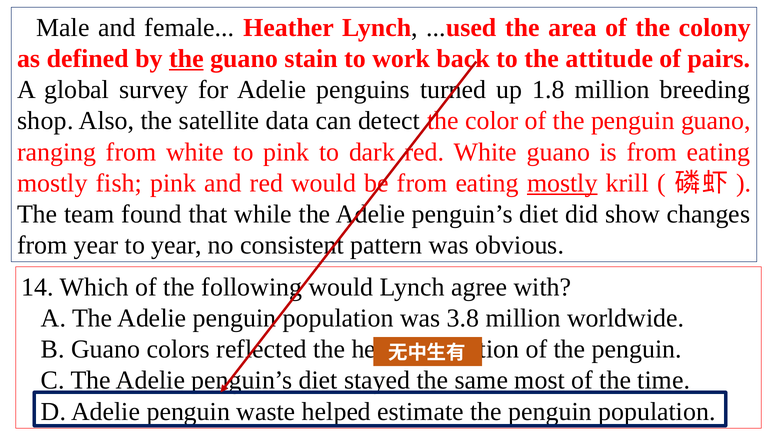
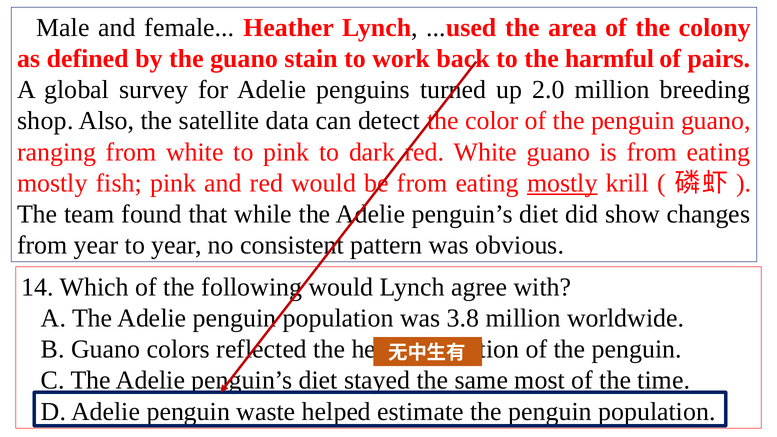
the at (186, 59) underline: present -> none
attitude: attitude -> harmful
1.8: 1.8 -> 2.0
